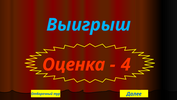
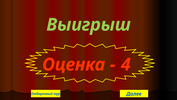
Выигрыш colour: light blue -> light green
